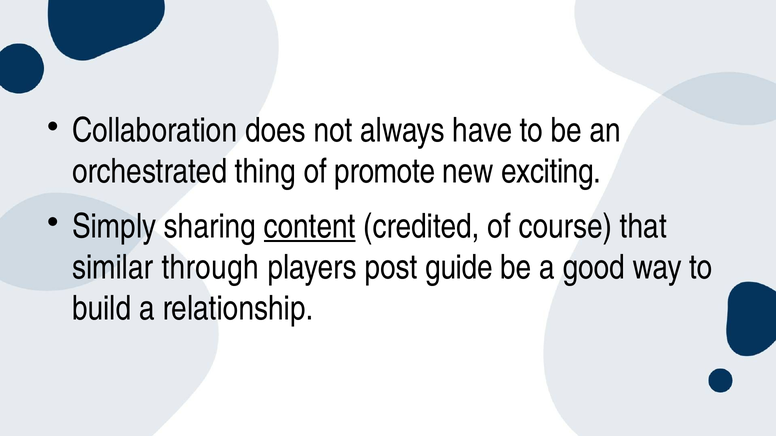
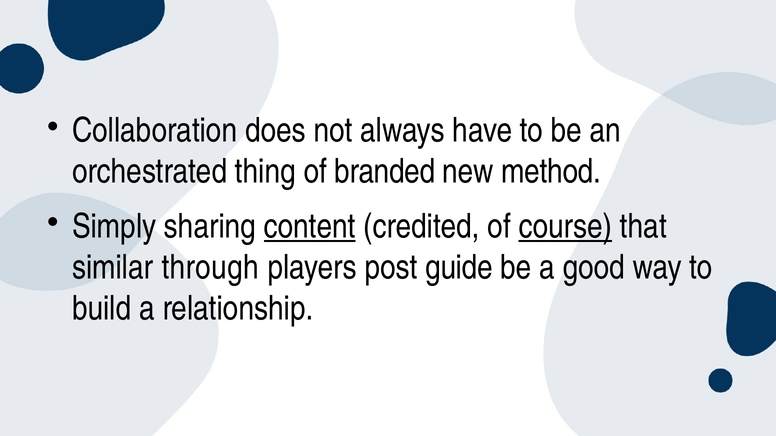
promote: promote -> branded
exciting: exciting -> method
course underline: none -> present
